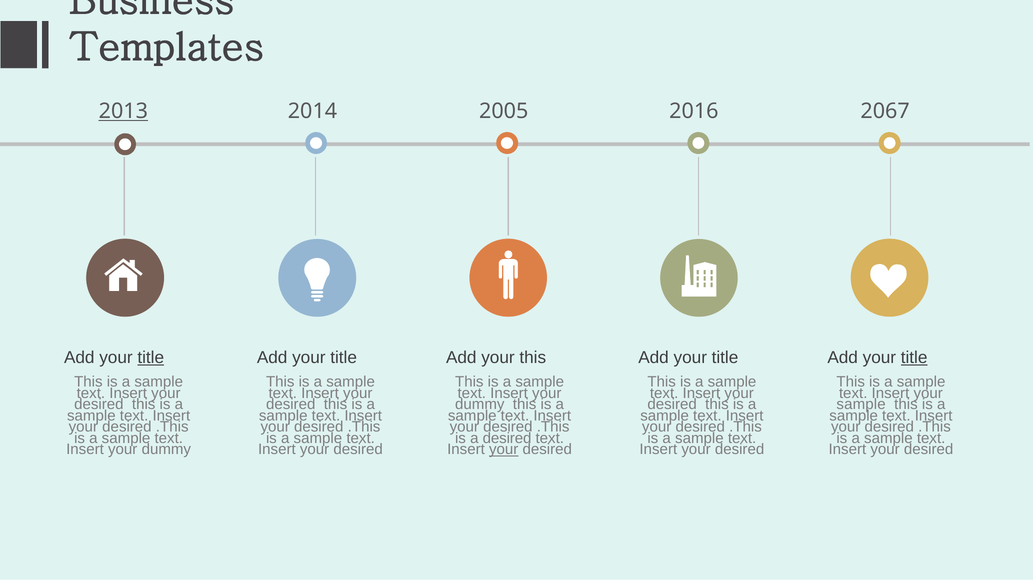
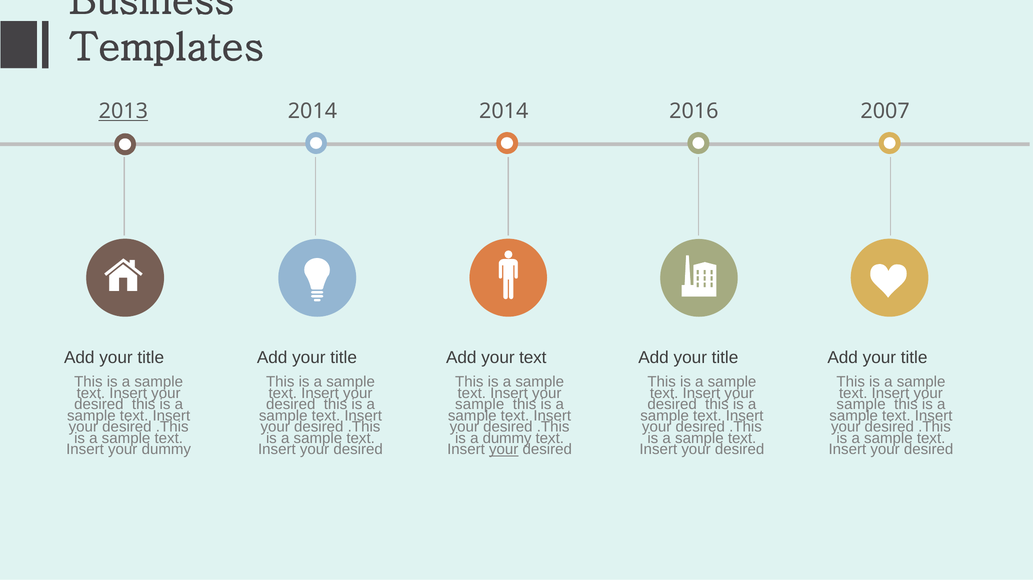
2014 2005: 2005 -> 2014
2067: 2067 -> 2007
title at (151, 358) underline: present -> none
your this: this -> text
title at (914, 358) underline: present -> none
dummy at (480, 404): dummy -> sample
a desired: desired -> dummy
